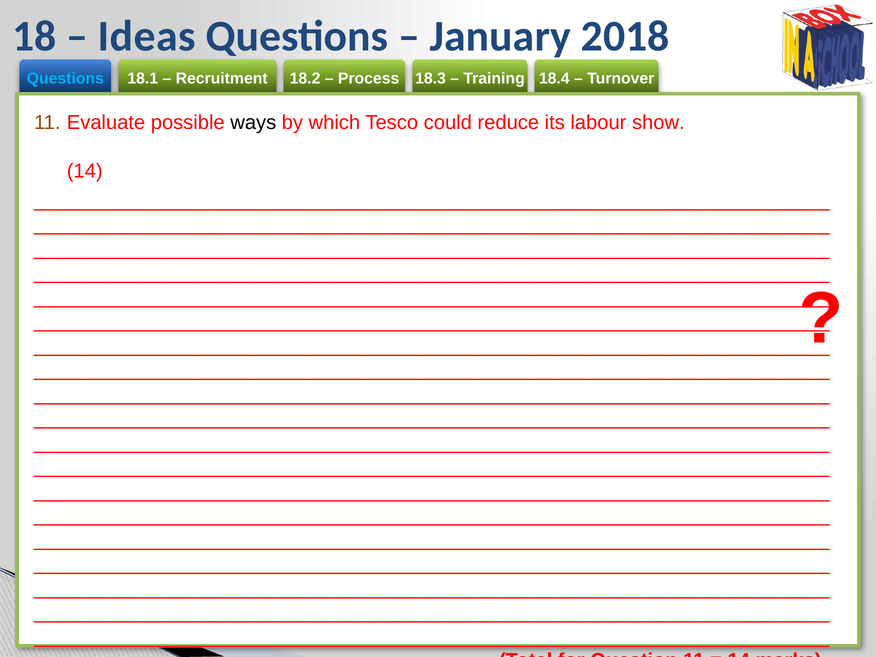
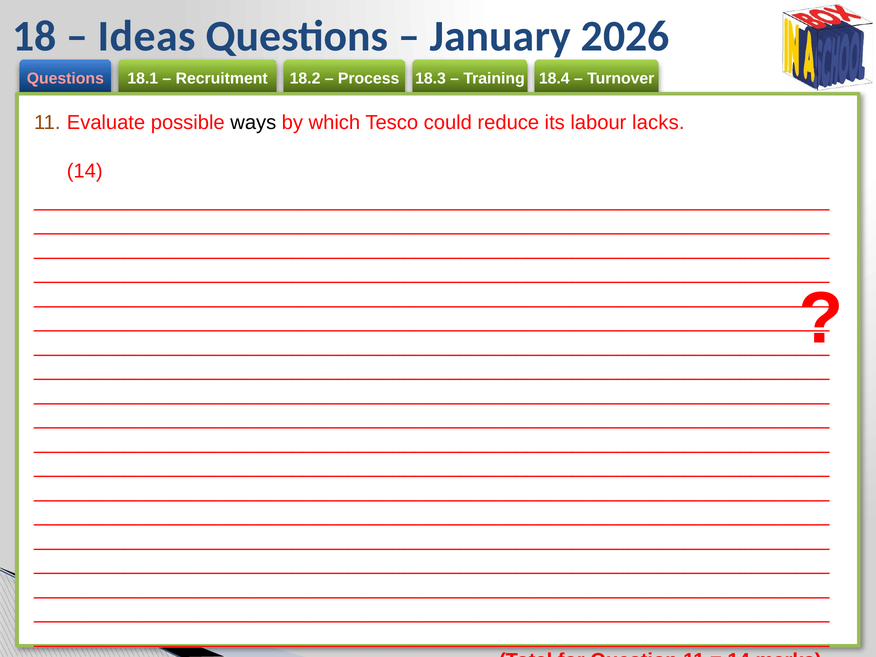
2018: 2018 -> 2026
Questions at (65, 78) colour: light blue -> pink
show: show -> lacks
